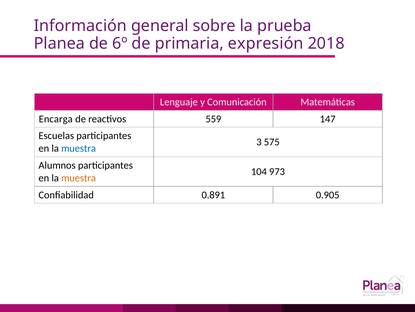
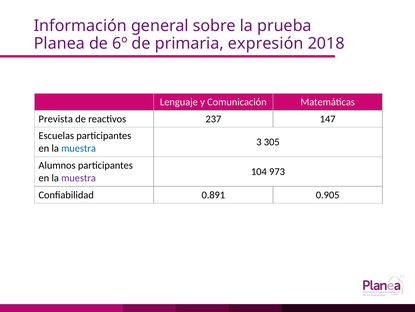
Encarga: Encarga -> Prevista
559: 559 -> 237
575: 575 -> 305
muestra at (79, 178) colour: orange -> purple
